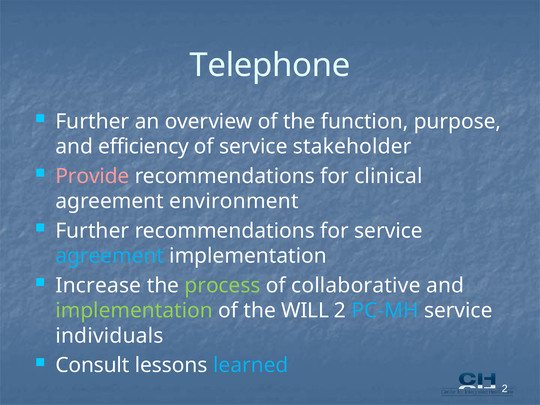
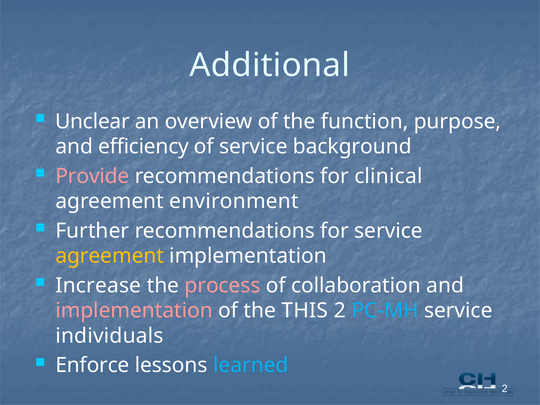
Telephone: Telephone -> Additional
Further at (92, 121): Further -> Unclear
stakeholder: stakeholder -> background
agreement at (110, 256) colour: light blue -> yellow
process colour: light green -> pink
collaborative: collaborative -> collaboration
implementation at (134, 311) colour: light green -> pink
WILL: WILL -> THIS
Consult: Consult -> Enforce
